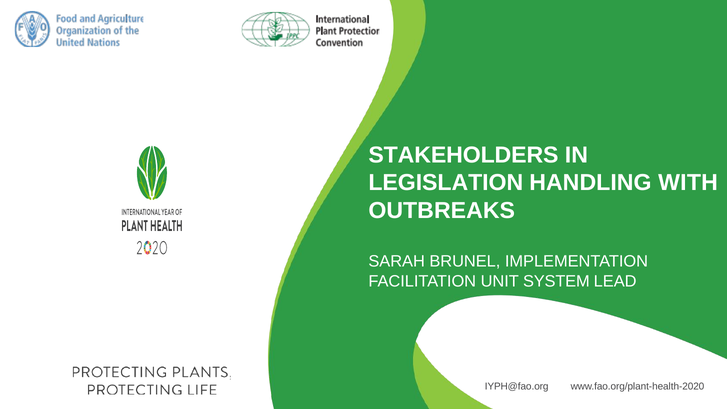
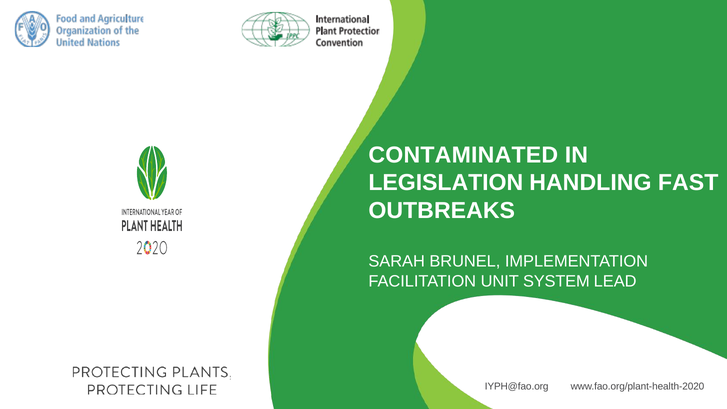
STAKEHOLDERS: STAKEHOLDERS -> CONTAMINATED
WITH: WITH -> FAST
